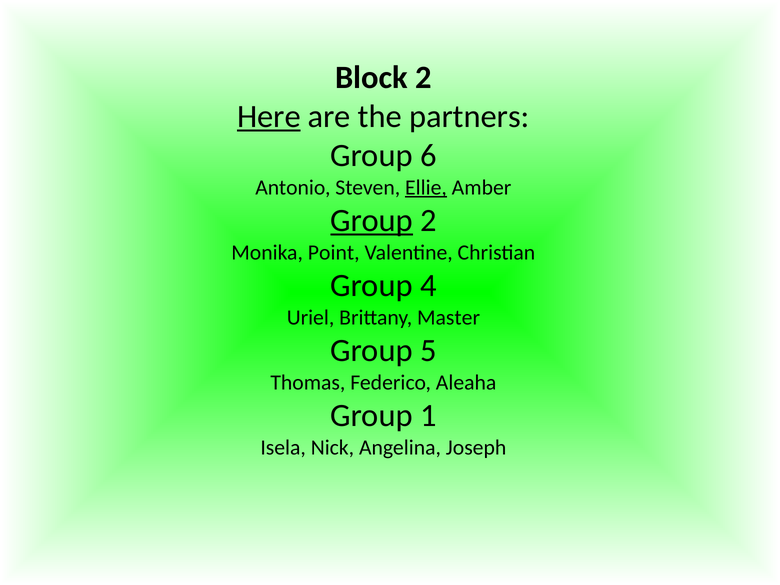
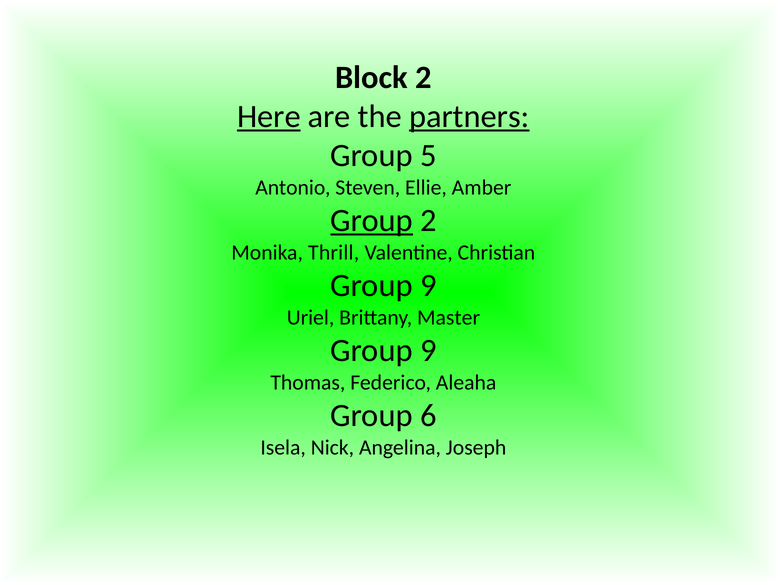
partners underline: none -> present
6: 6 -> 5
Ellie underline: present -> none
Point: Point -> Thrill
4 at (428, 286): 4 -> 9
5 at (428, 351): 5 -> 9
1: 1 -> 6
